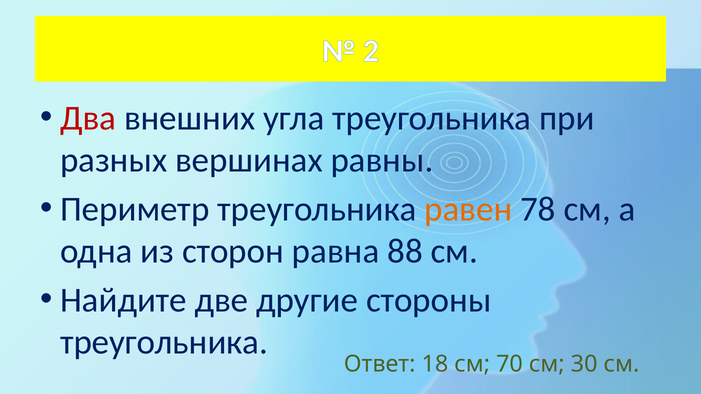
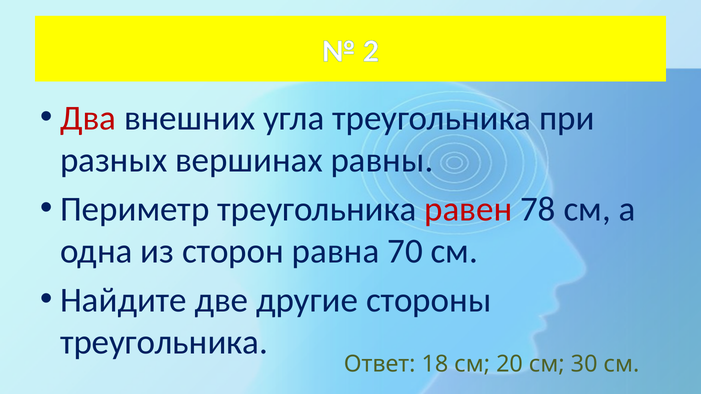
равен colour: orange -> red
88: 88 -> 70
70: 70 -> 20
